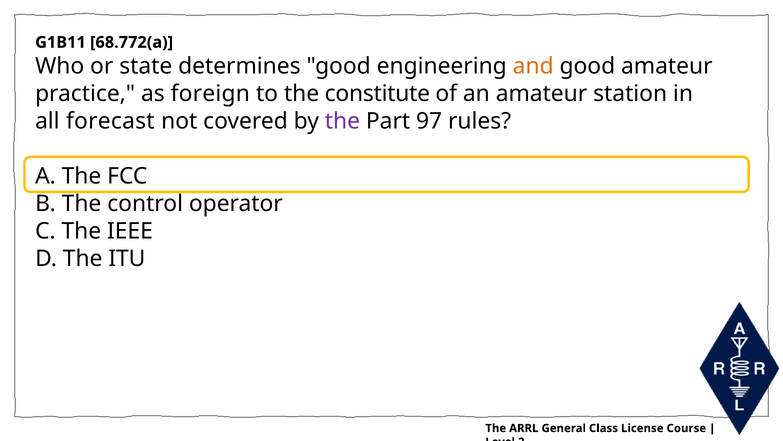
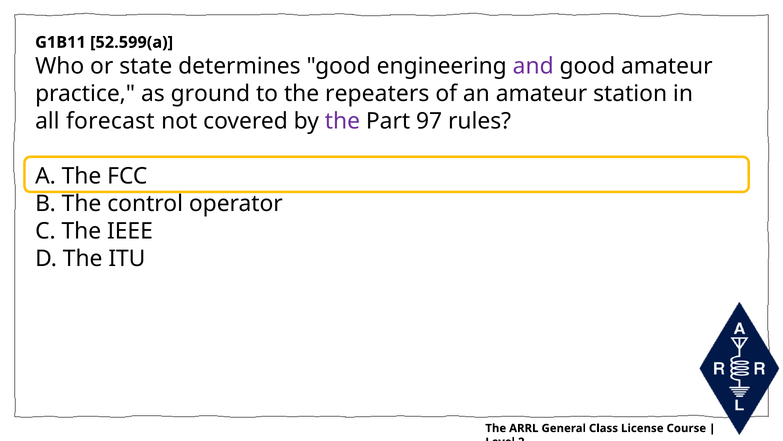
68.772(a: 68.772(a -> 52.599(a
and colour: orange -> purple
foreign: foreign -> ground
constitute: constitute -> repeaters
